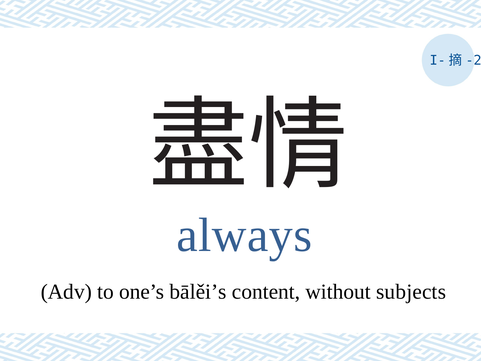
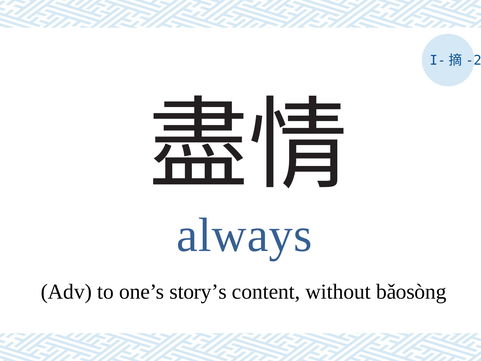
bālěi’s: bālěi’s -> story’s
subjects: subjects -> bǎosòng
